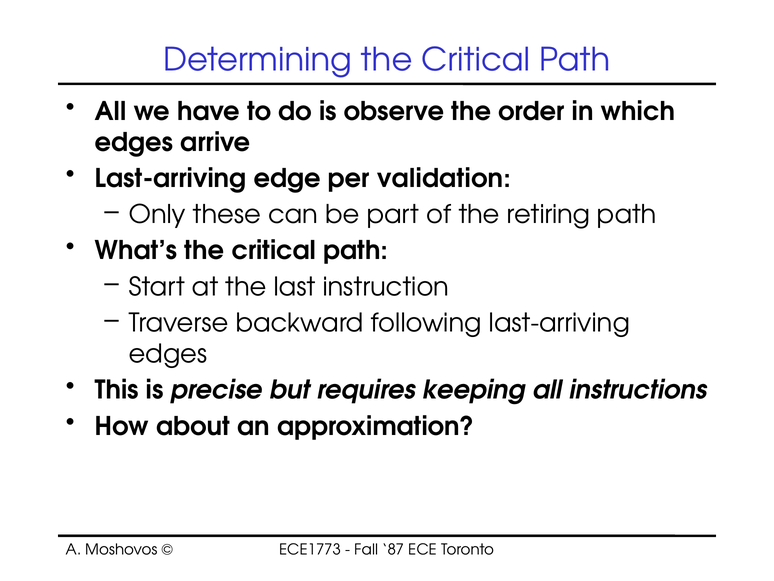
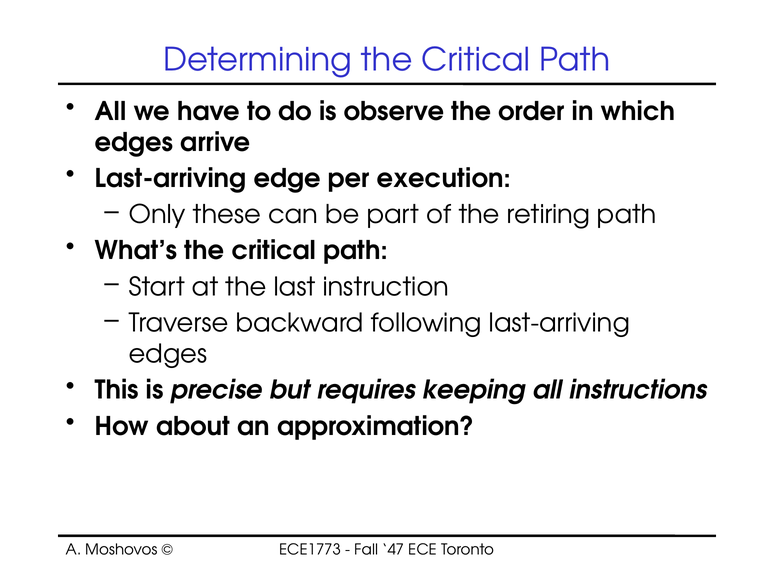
validation: validation -> execution
87: 87 -> 47
